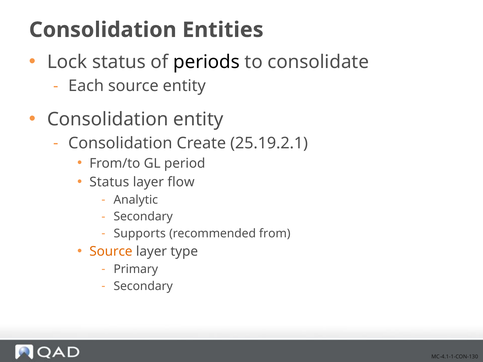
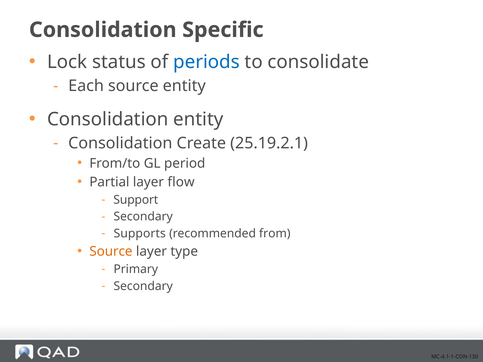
Entities: Entities -> Specific
periods colour: black -> blue
Status at (109, 182): Status -> Partial
Analytic: Analytic -> Support
